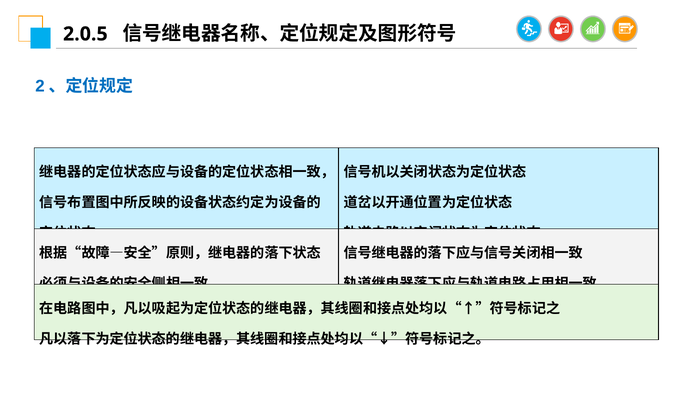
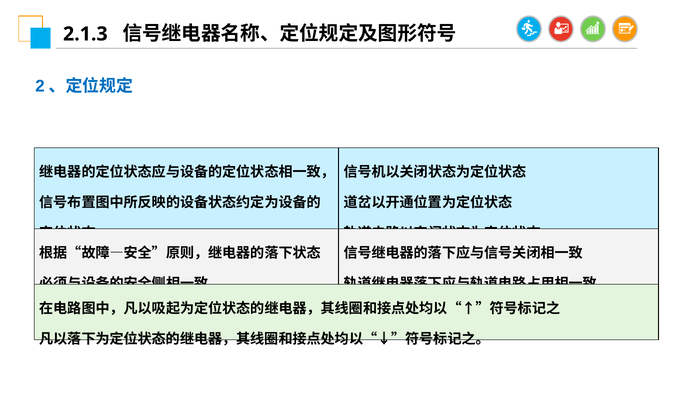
2.0.5: 2.0.5 -> 2.1.3
